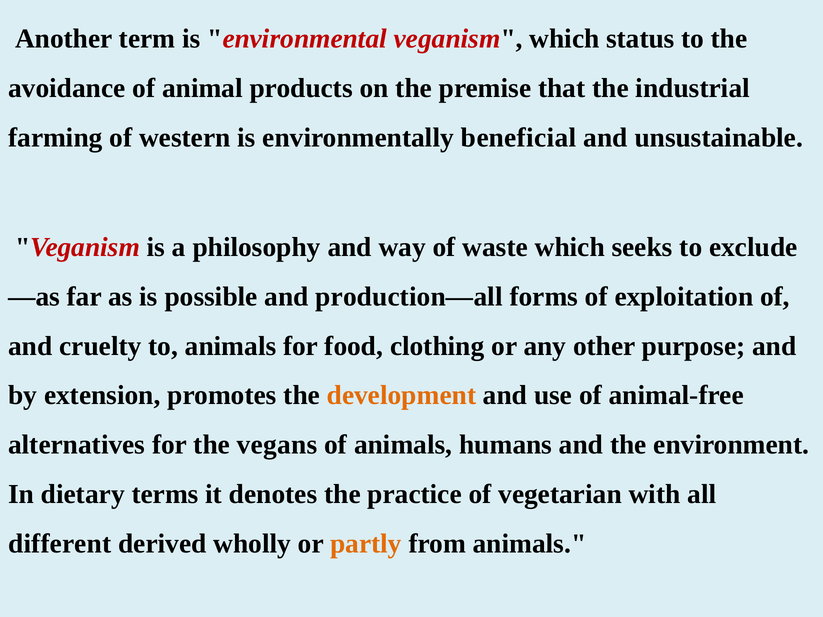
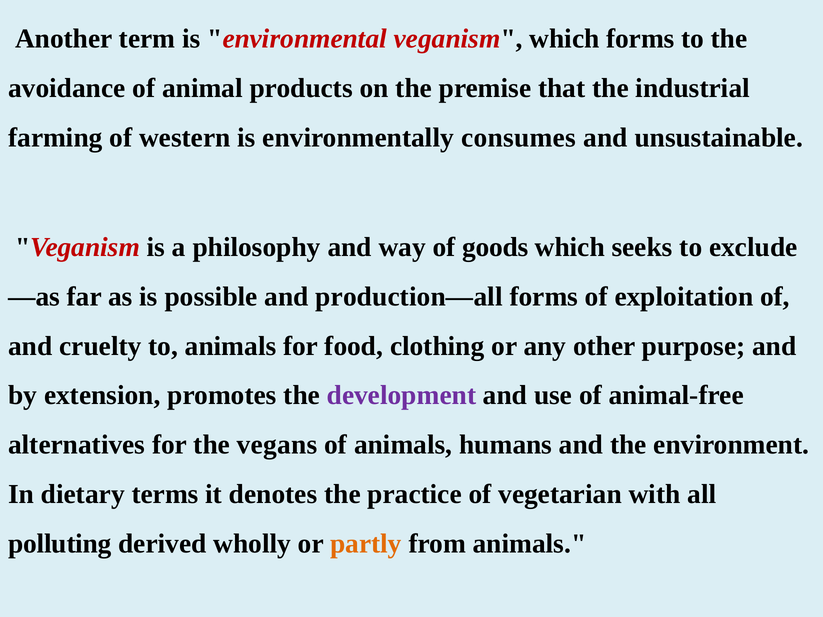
which status: status -> forms
beneficial: beneficial -> consumes
waste: waste -> goods
development colour: orange -> purple
different: different -> polluting
